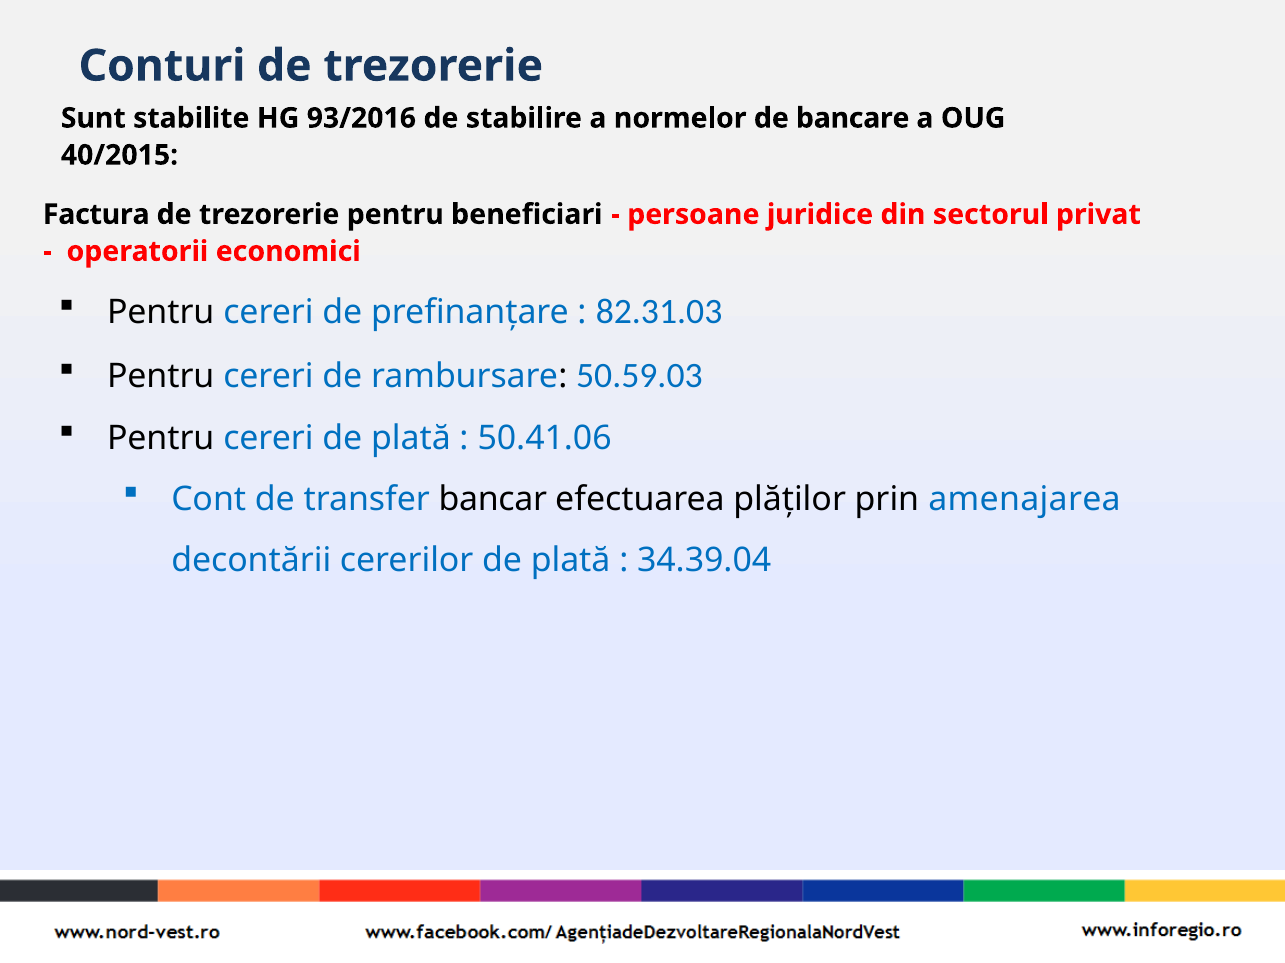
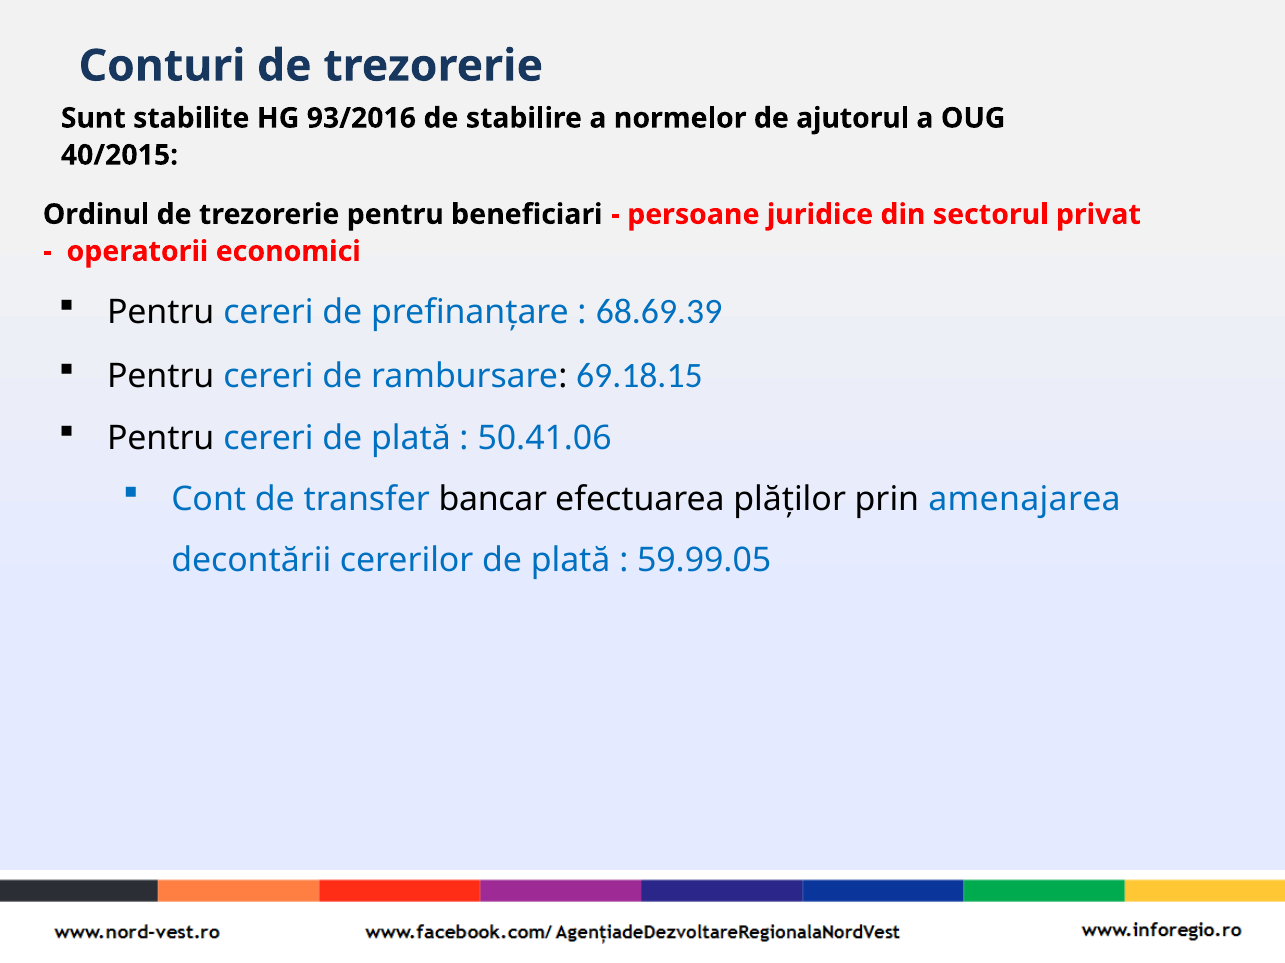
bancare: bancare -> ajutorul
Factura: Factura -> Ordinul
82.31.03: 82.31.03 -> 68.69.39
50.59.03: 50.59.03 -> 69.18.15
34.39.04: 34.39.04 -> 59.99.05
